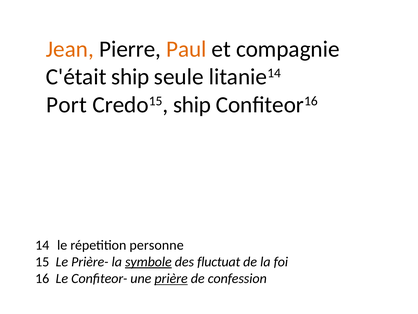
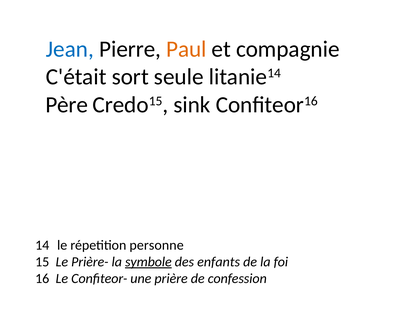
Jean colour: orange -> blue
C'était ship: ship -> sort
Port: Port -> Père
Credo15 ship: ship -> sink
fluctuat: fluctuat -> enfants
prière underline: present -> none
